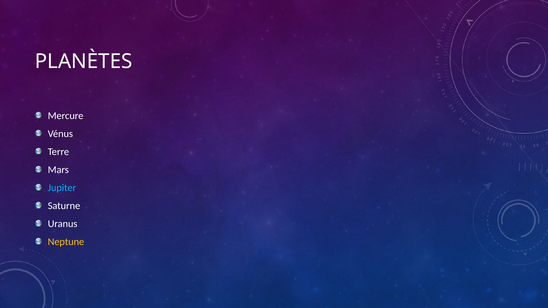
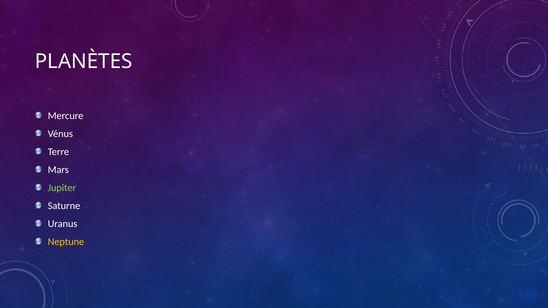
Jupiter colour: light blue -> light green
